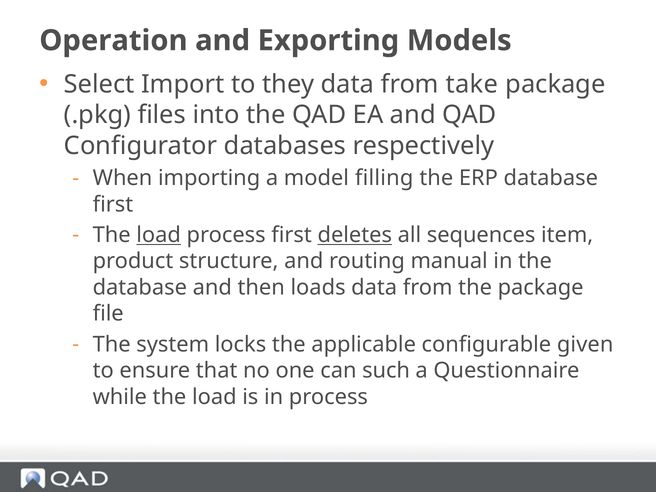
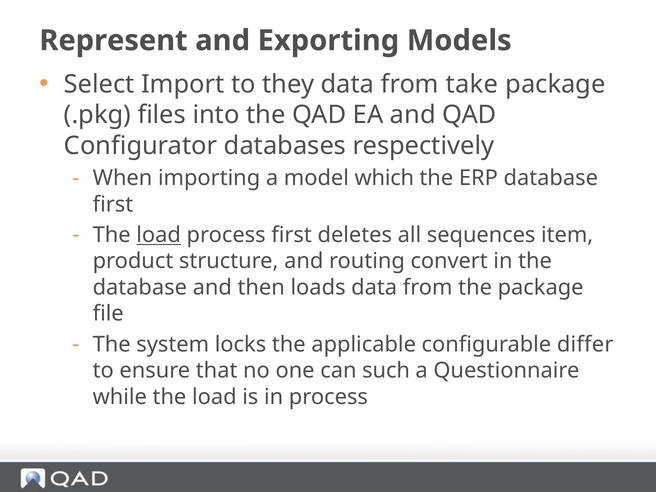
Operation: Operation -> Represent
filling: filling -> which
deletes underline: present -> none
manual: manual -> convert
given: given -> differ
